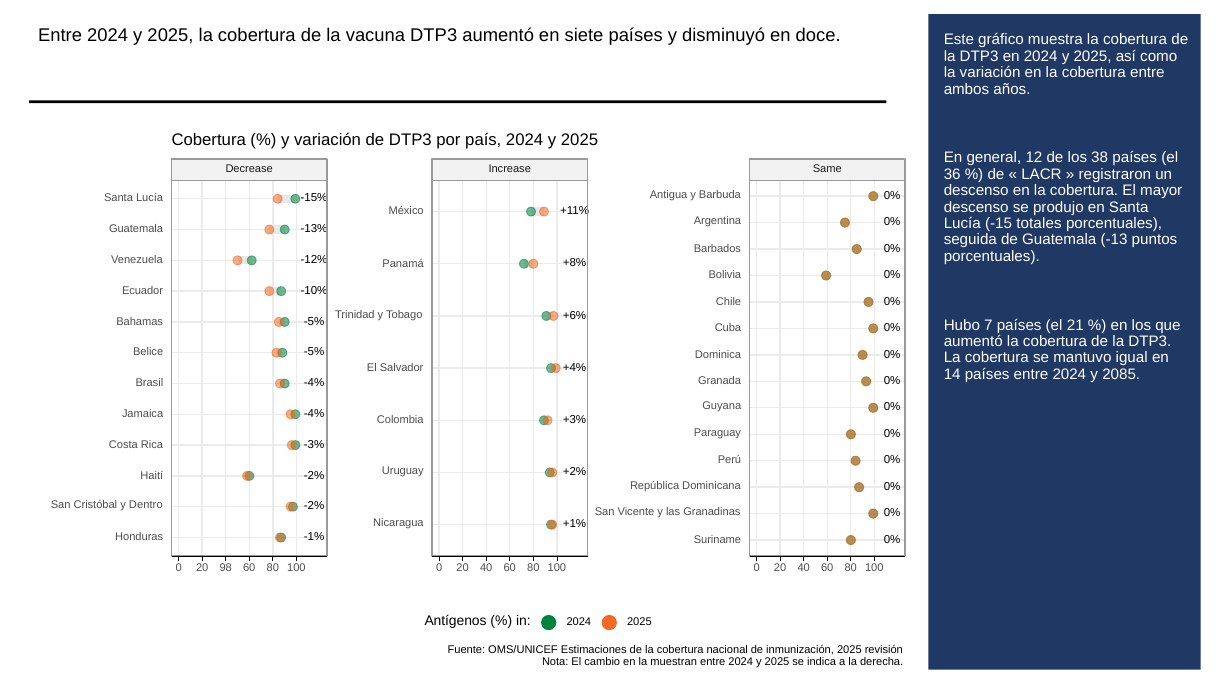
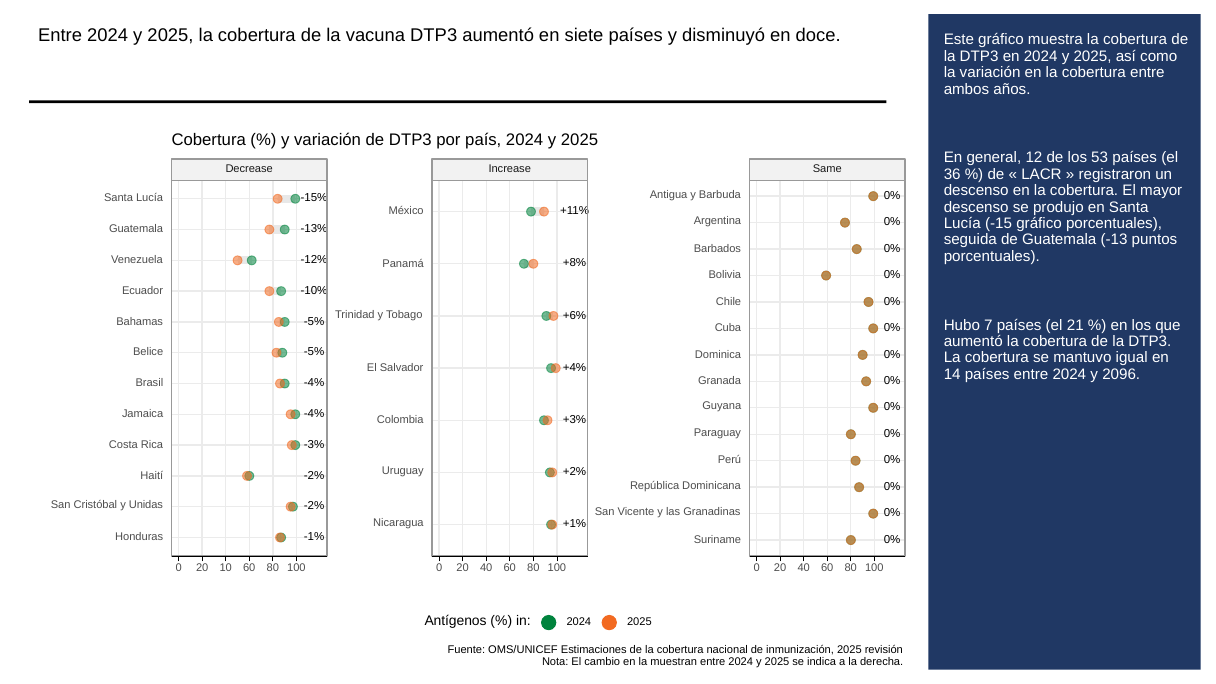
38: 38 -> 53
-15 totales: totales -> gráfico
2085: 2085 -> 2096
Dentro: Dentro -> Unidas
98: 98 -> 10
